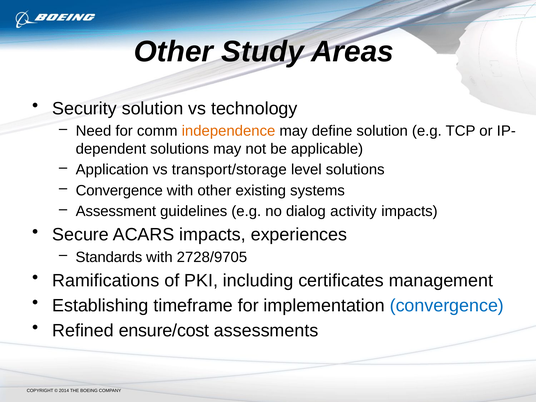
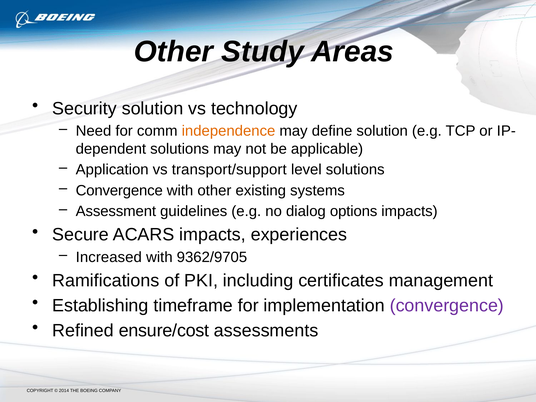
transport/storage: transport/storage -> transport/support
activity: activity -> options
Standards: Standards -> Increased
2728/9705: 2728/9705 -> 9362/9705
convergence at (447, 306) colour: blue -> purple
